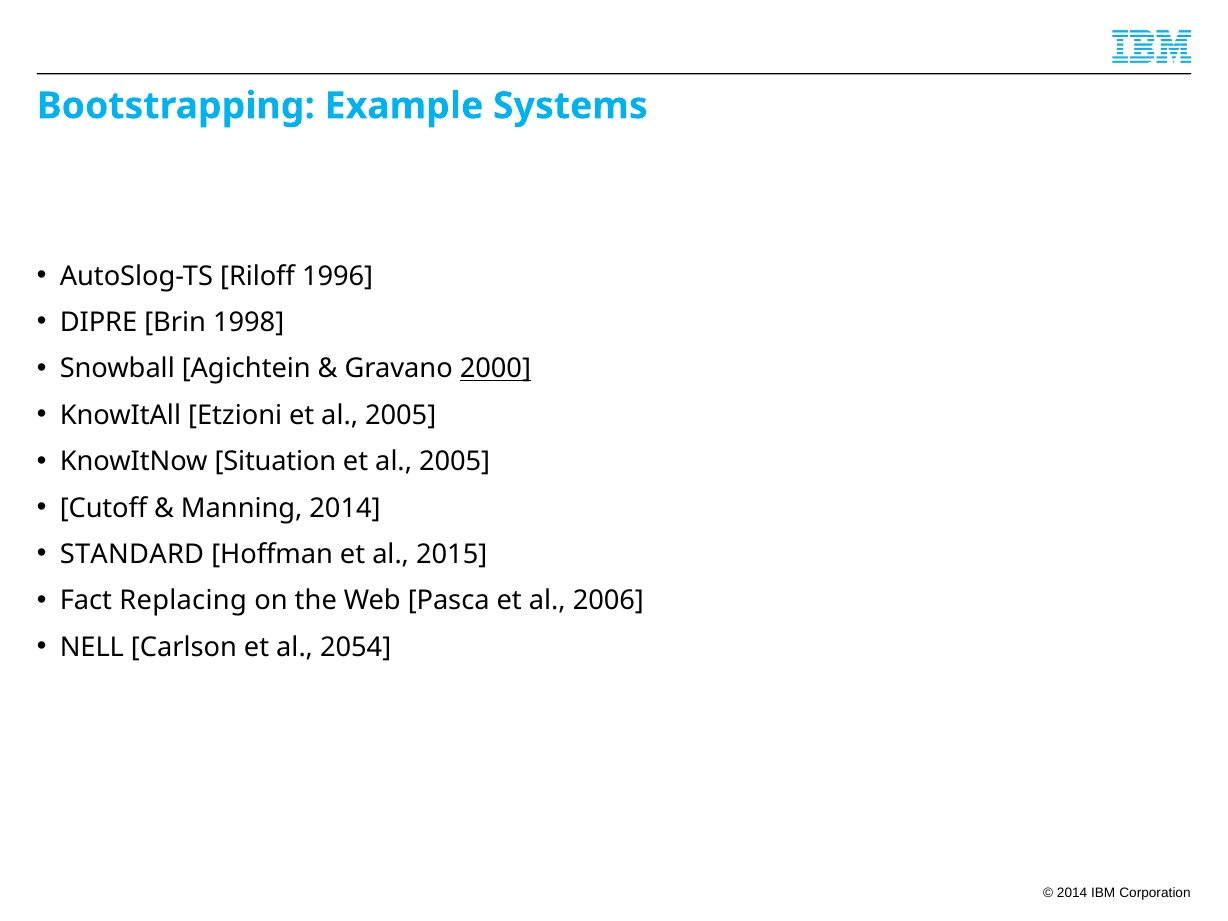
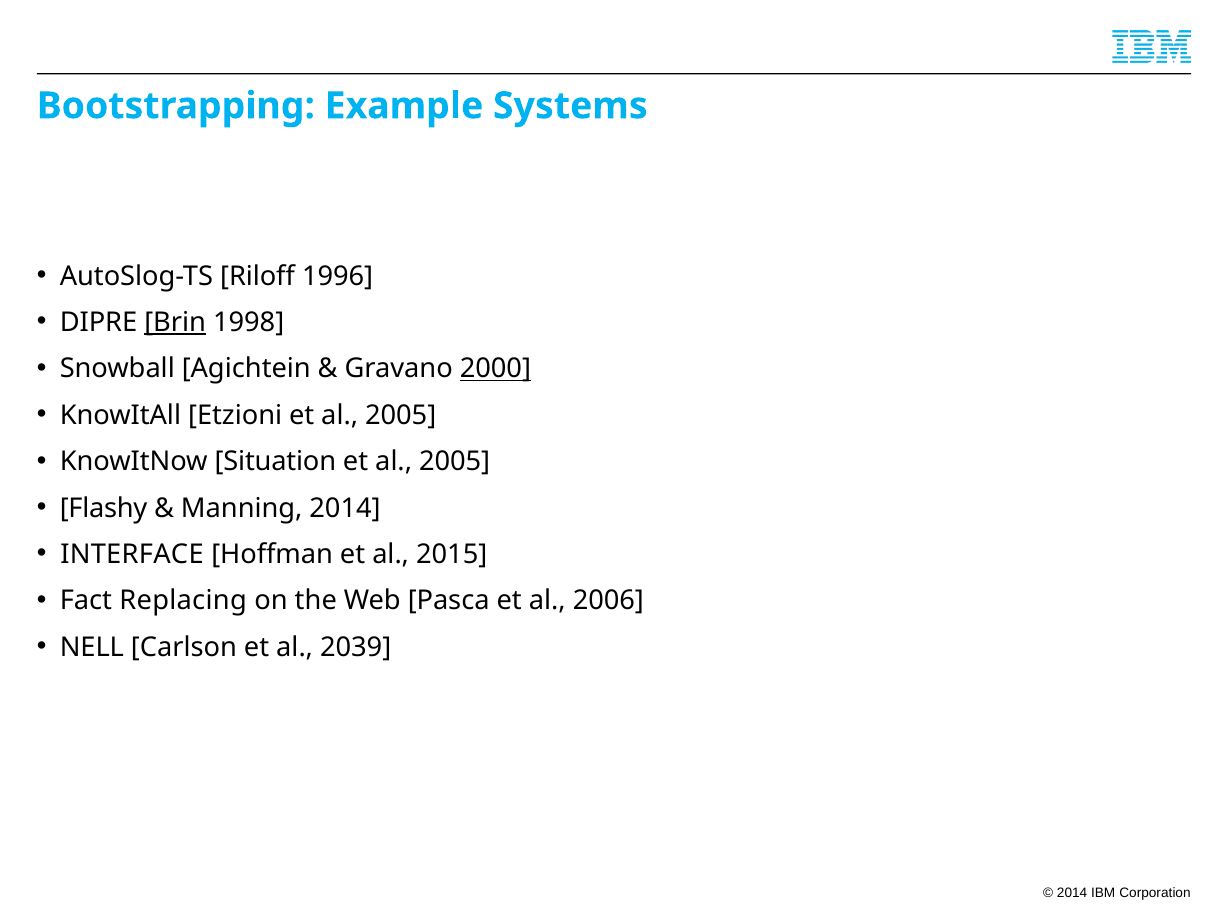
Brin underline: none -> present
Cutoff: Cutoff -> Flashy
STANDARD: STANDARD -> INTERFACE
2054: 2054 -> 2039
